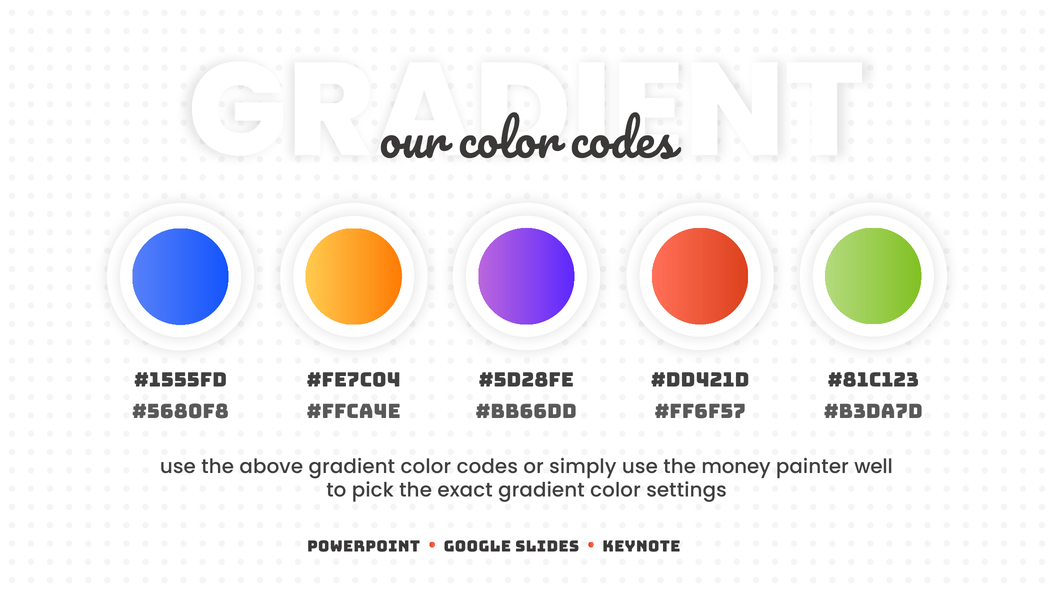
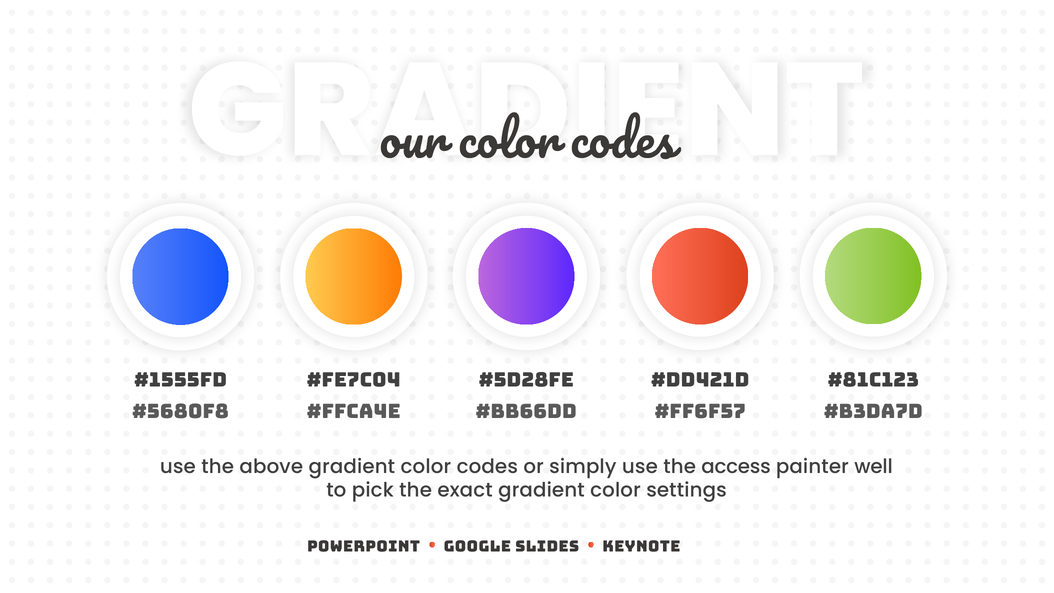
money: money -> access
